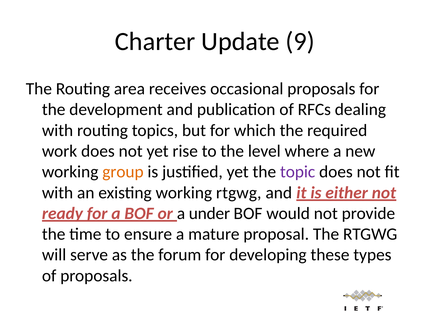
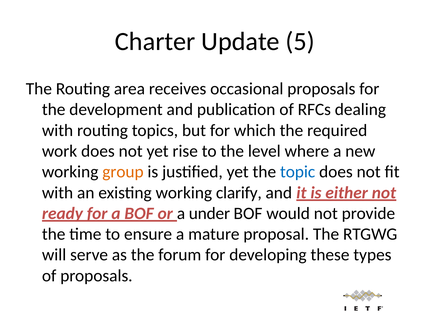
9: 9 -> 5
topic colour: purple -> blue
working rtgwg: rtgwg -> clarify
